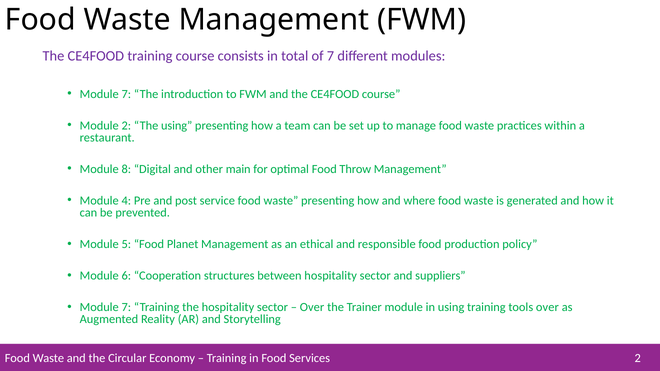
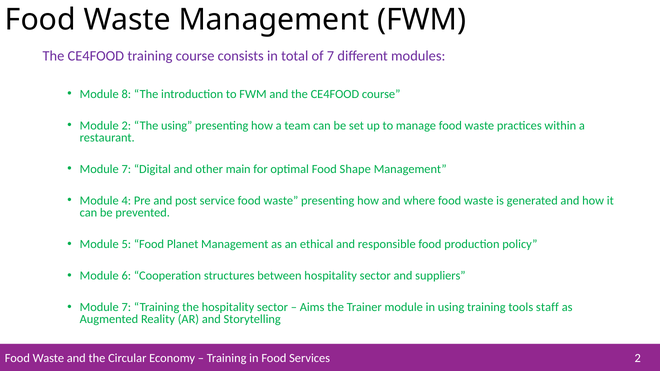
7 at (126, 94): 7 -> 8
8 at (126, 169): 8 -> 7
Throw: Throw -> Shape
Over at (312, 307): Over -> Aims
tools over: over -> staff
